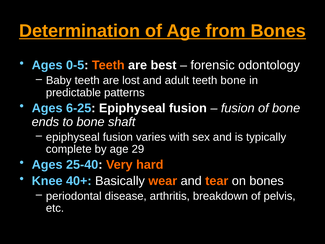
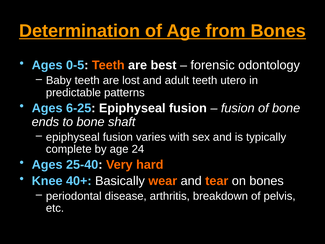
teeth bone: bone -> utero
29: 29 -> 24
